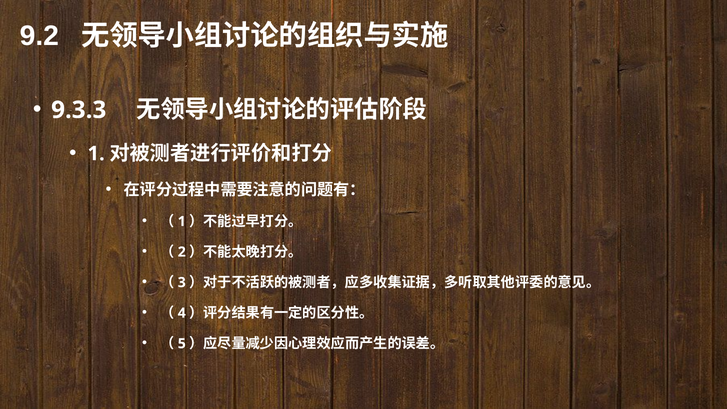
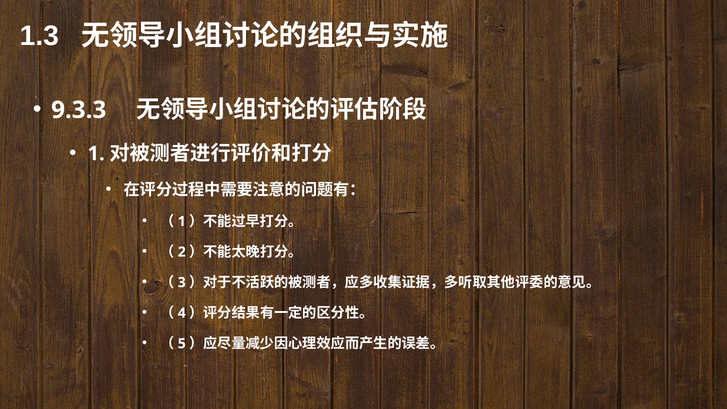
9.2: 9.2 -> 1.3
